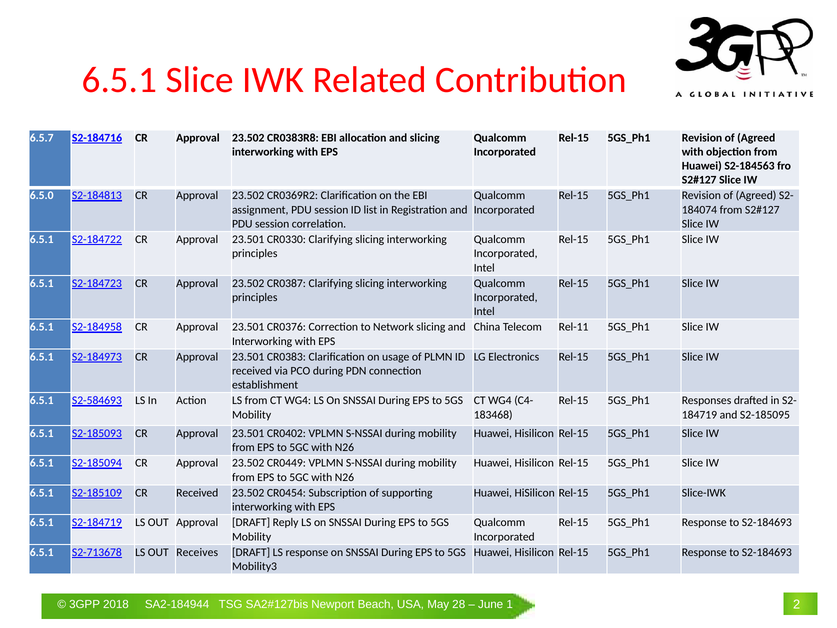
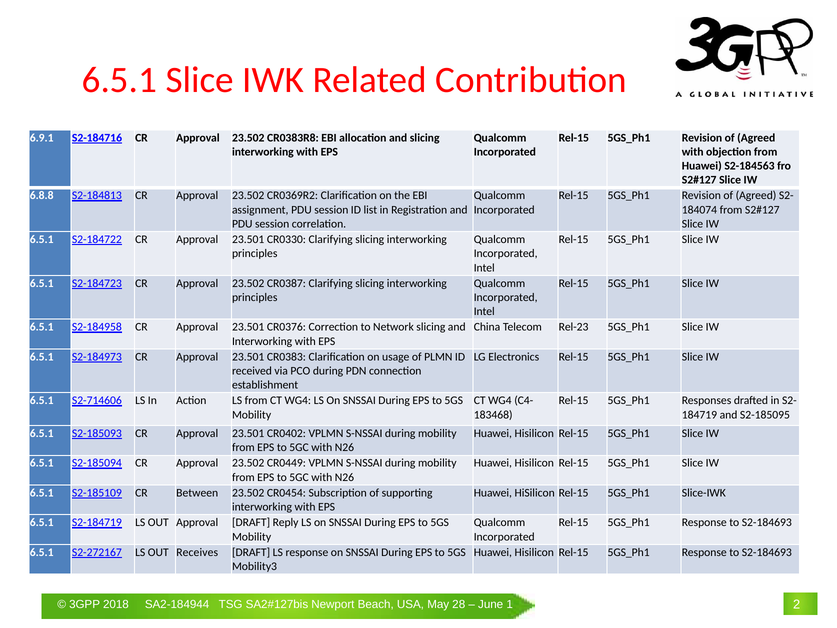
6.5.7: 6.5.7 -> 6.9.1
6.5.0: 6.5.0 -> 6.8.8
Rel-11: Rel-11 -> Rel-23
S2-584693: S2-584693 -> S2-714606
CR Received: Received -> Between
S2-713678: S2-713678 -> S2-272167
